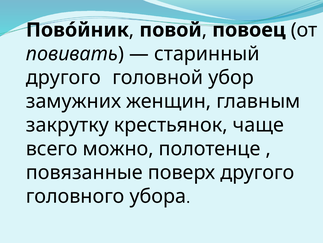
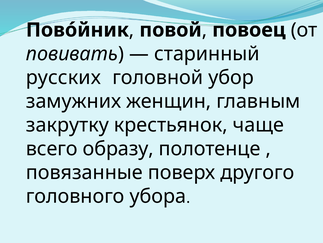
другого at (63, 77): другого -> русских
можно: можно -> образу
